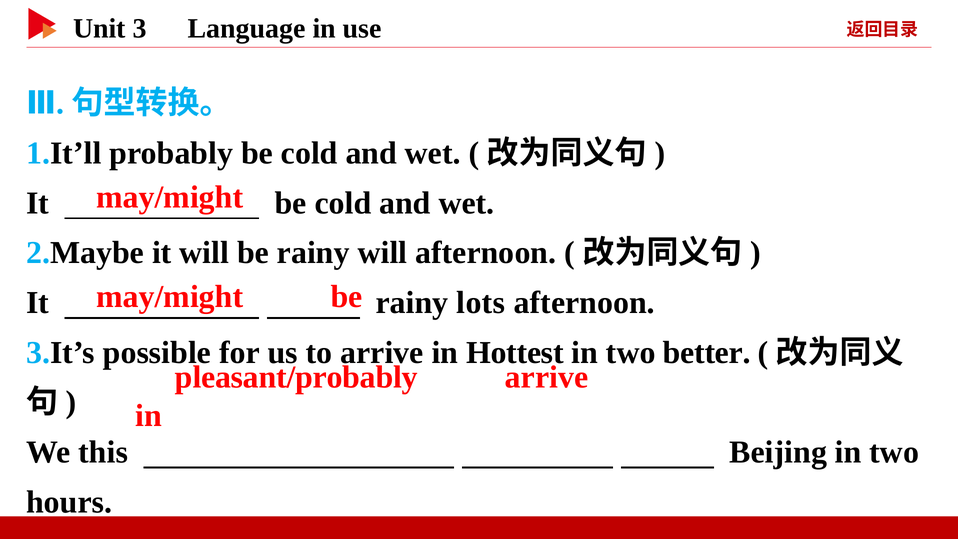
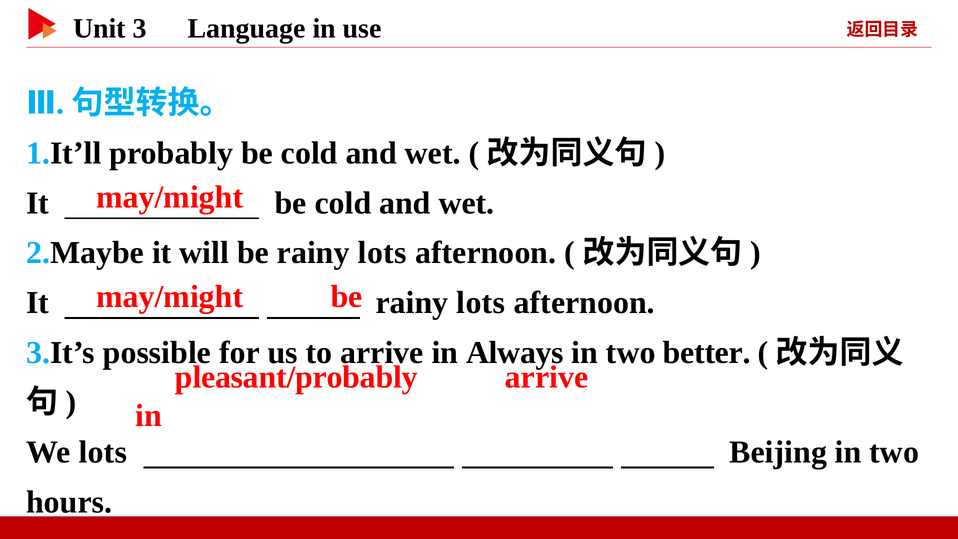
be rainy will: will -> lots
Hottest: Hottest -> Always
We this: this -> lots
